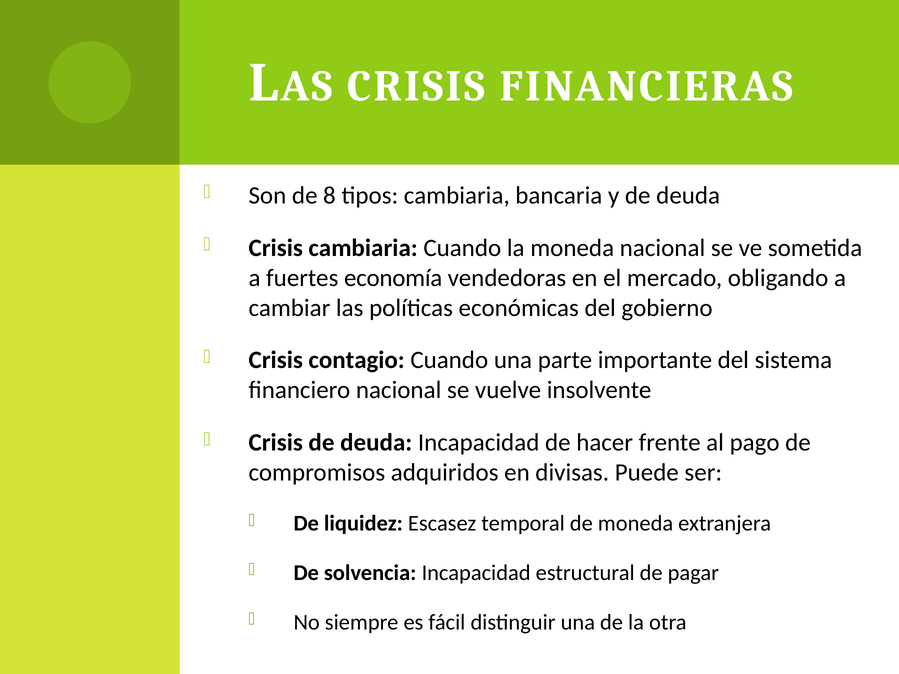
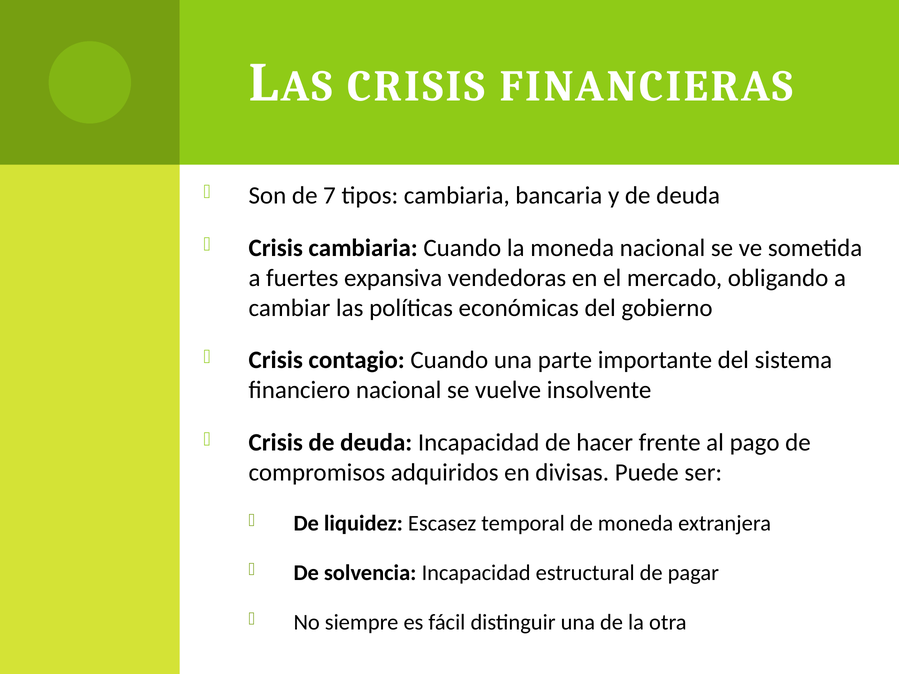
8: 8 -> 7
economía: economía -> expansiva
